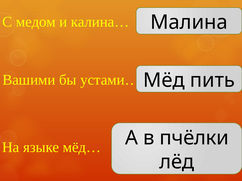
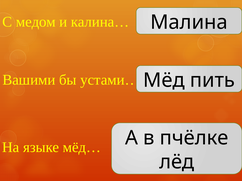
пчёлки: пчёлки -> пчёлке
